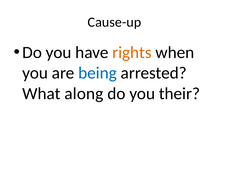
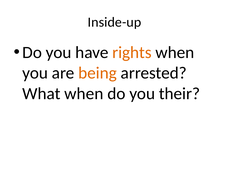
Cause-up: Cause-up -> Inside-up
being colour: blue -> orange
What along: along -> when
